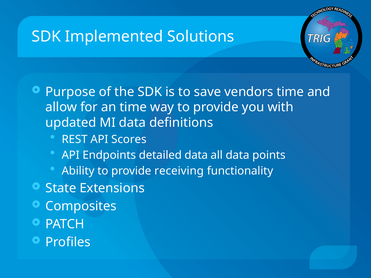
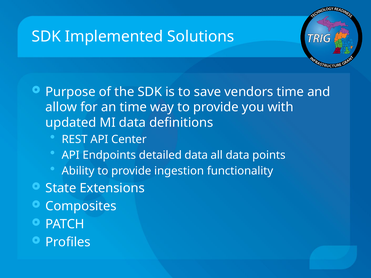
Scores: Scores -> Center
receiving: receiving -> ingestion
